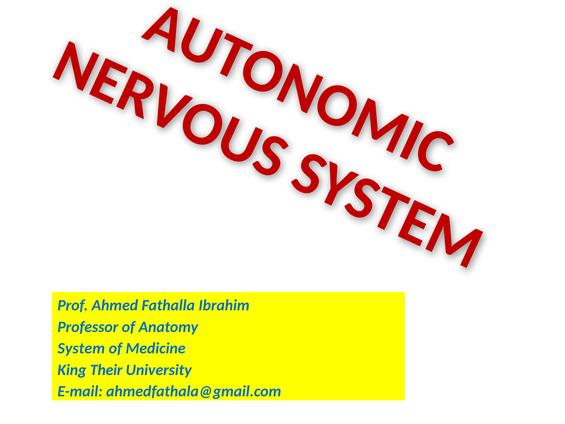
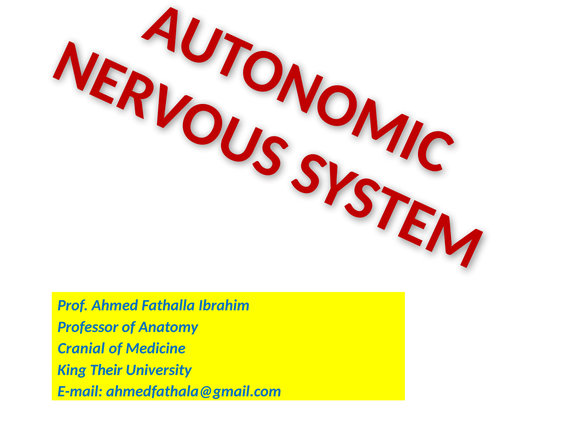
System: System -> Cranial
